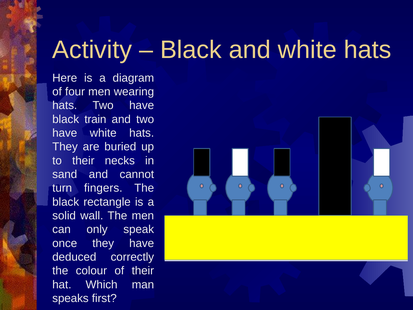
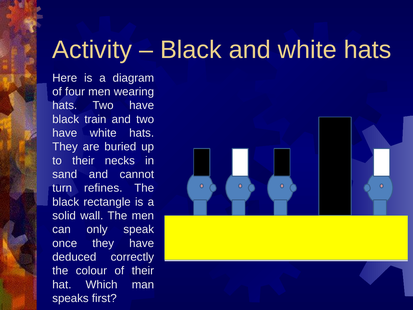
fingers: fingers -> refines
